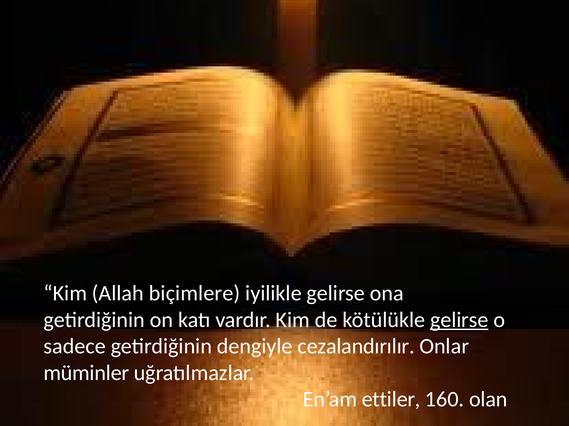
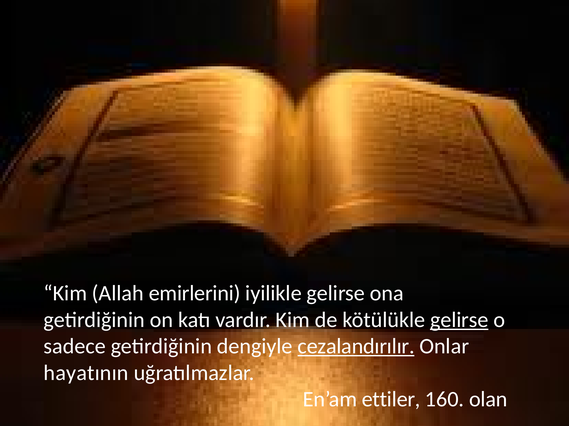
biçimlere: biçimlere -> emirlerini
cezalandırılır underline: none -> present
müminler: müminler -> hayatının
